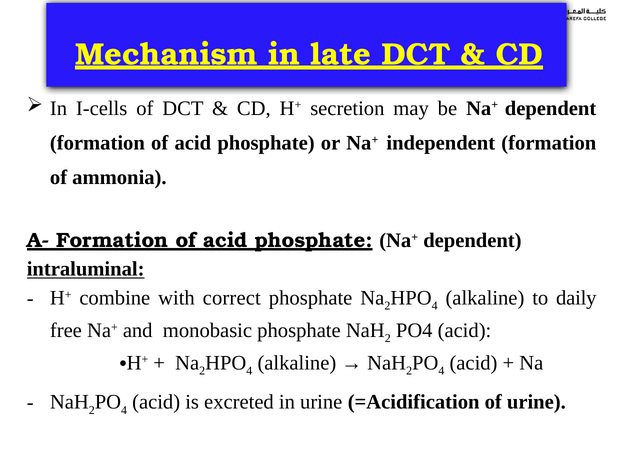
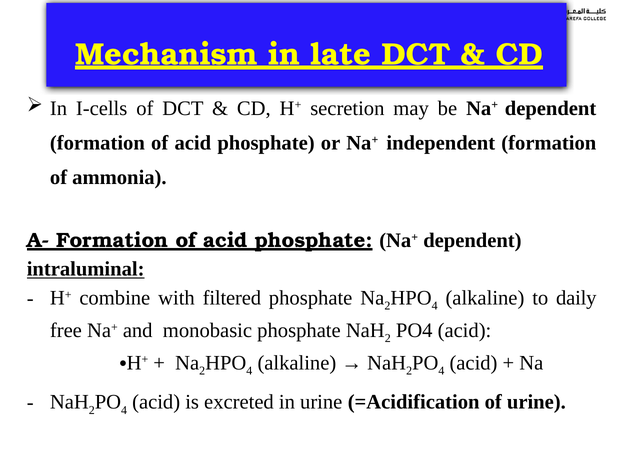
correct: correct -> filtered
